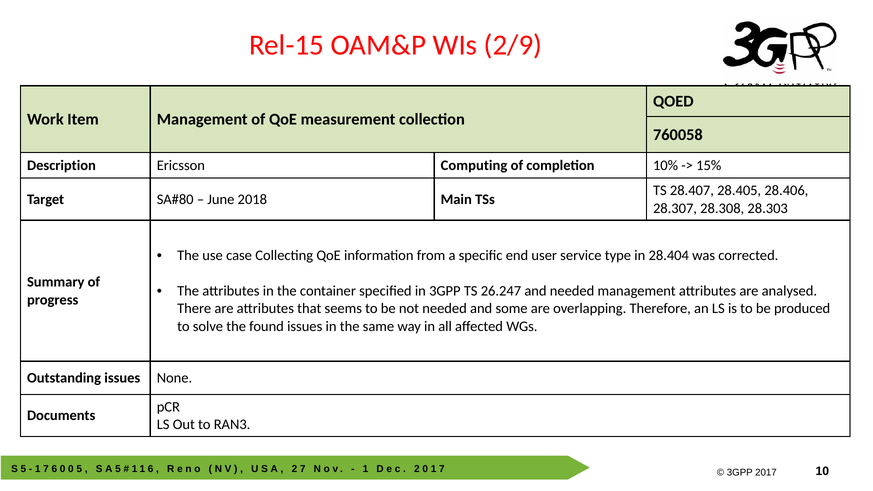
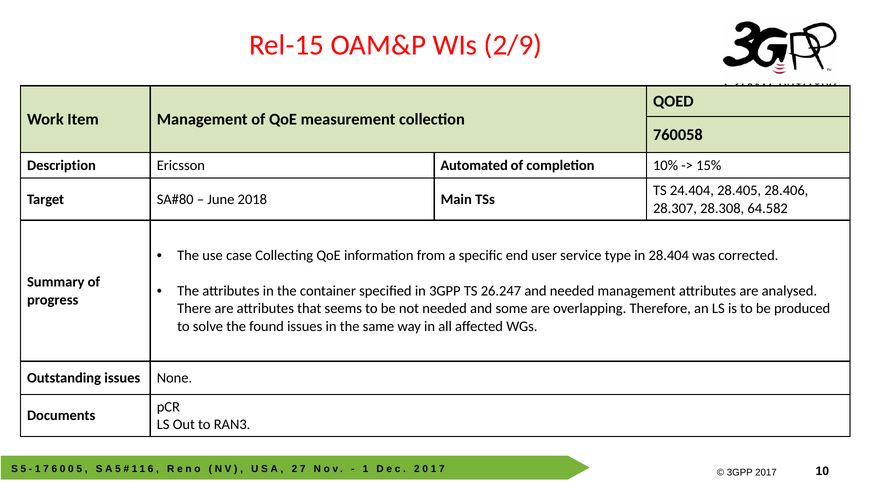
Computing: Computing -> Automated
28.407: 28.407 -> 24.404
28.303: 28.303 -> 64.582
